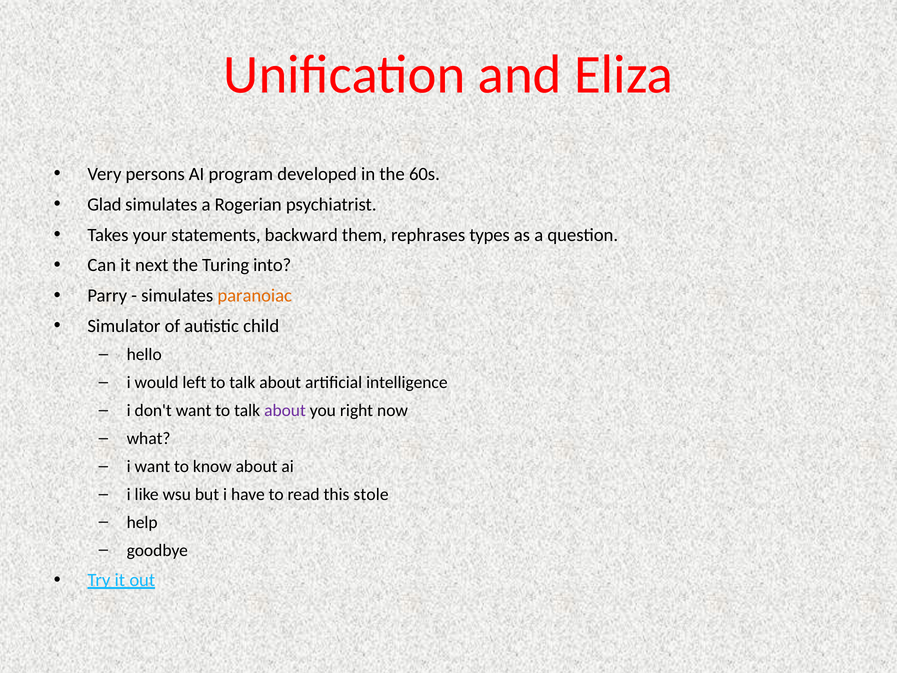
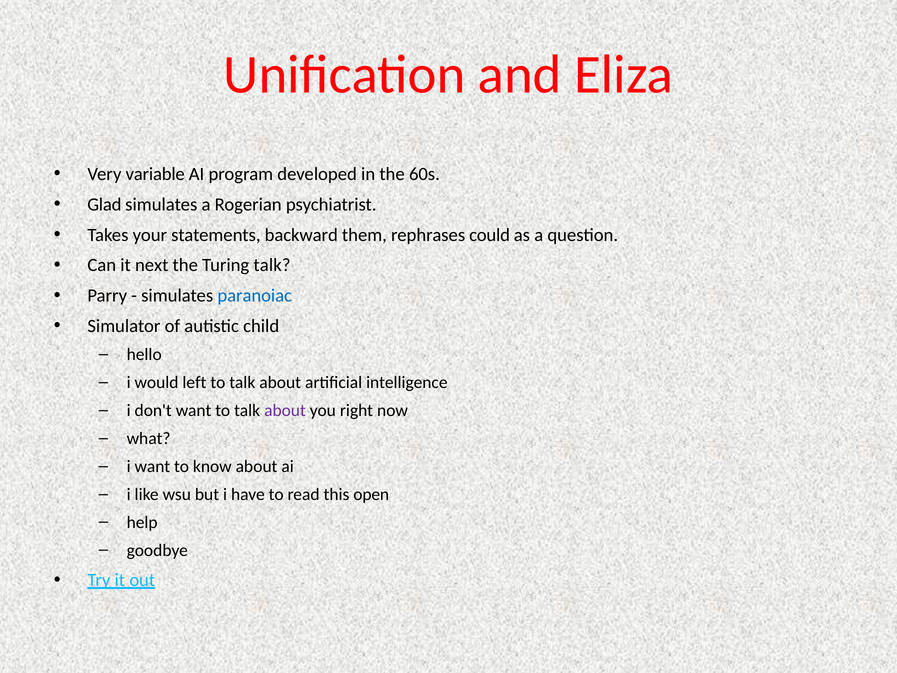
persons: persons -> variable
types: types -> could
Turing into: into -> talk
paranoiac colour: orange -> blue
stole: stole -> open
